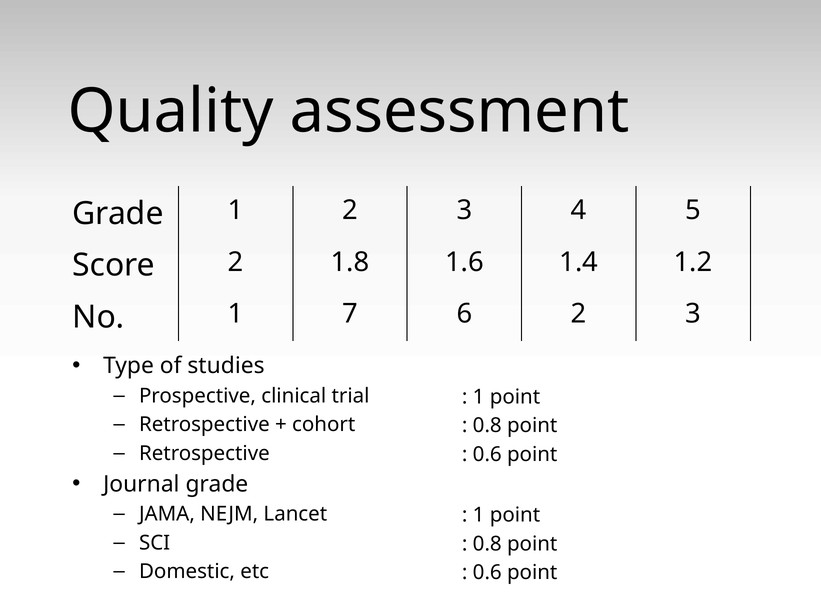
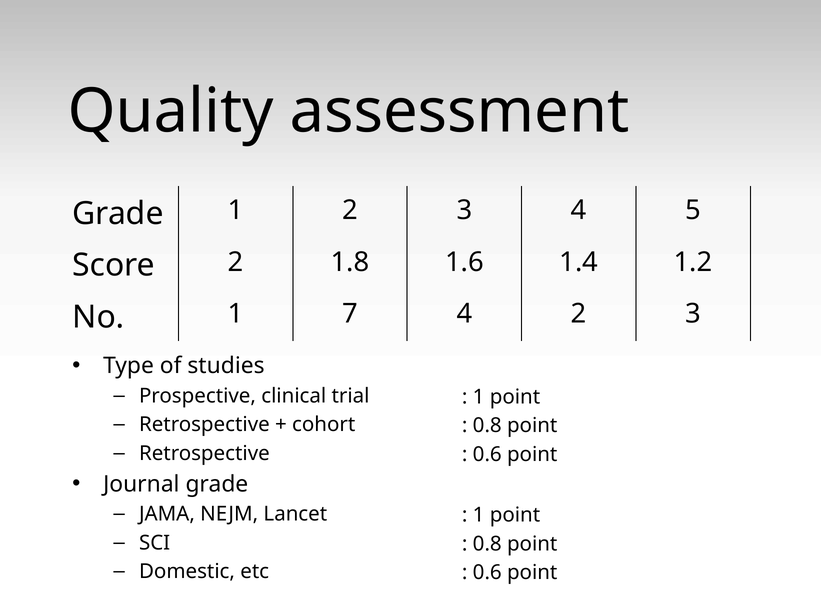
7 6: 6 -> 4
